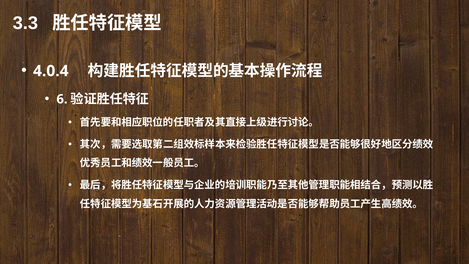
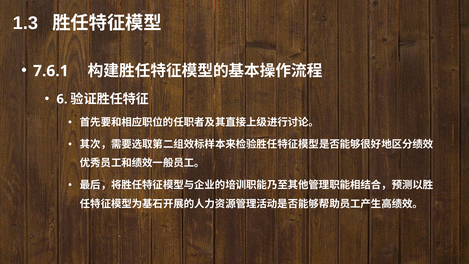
3.3: 3.3 -> 1.3
4.0.4: 4.0.4 -> 7.6.1
